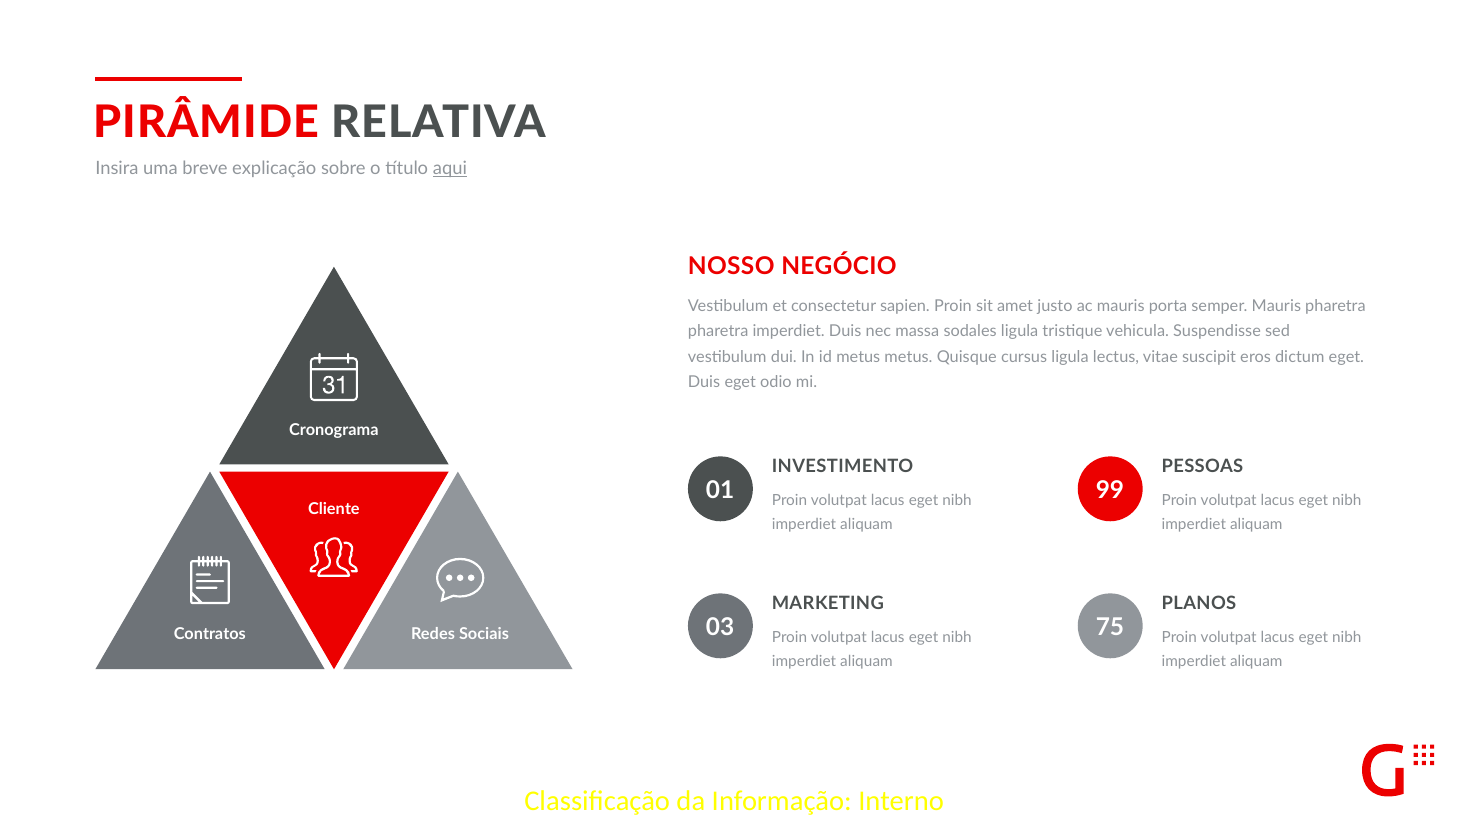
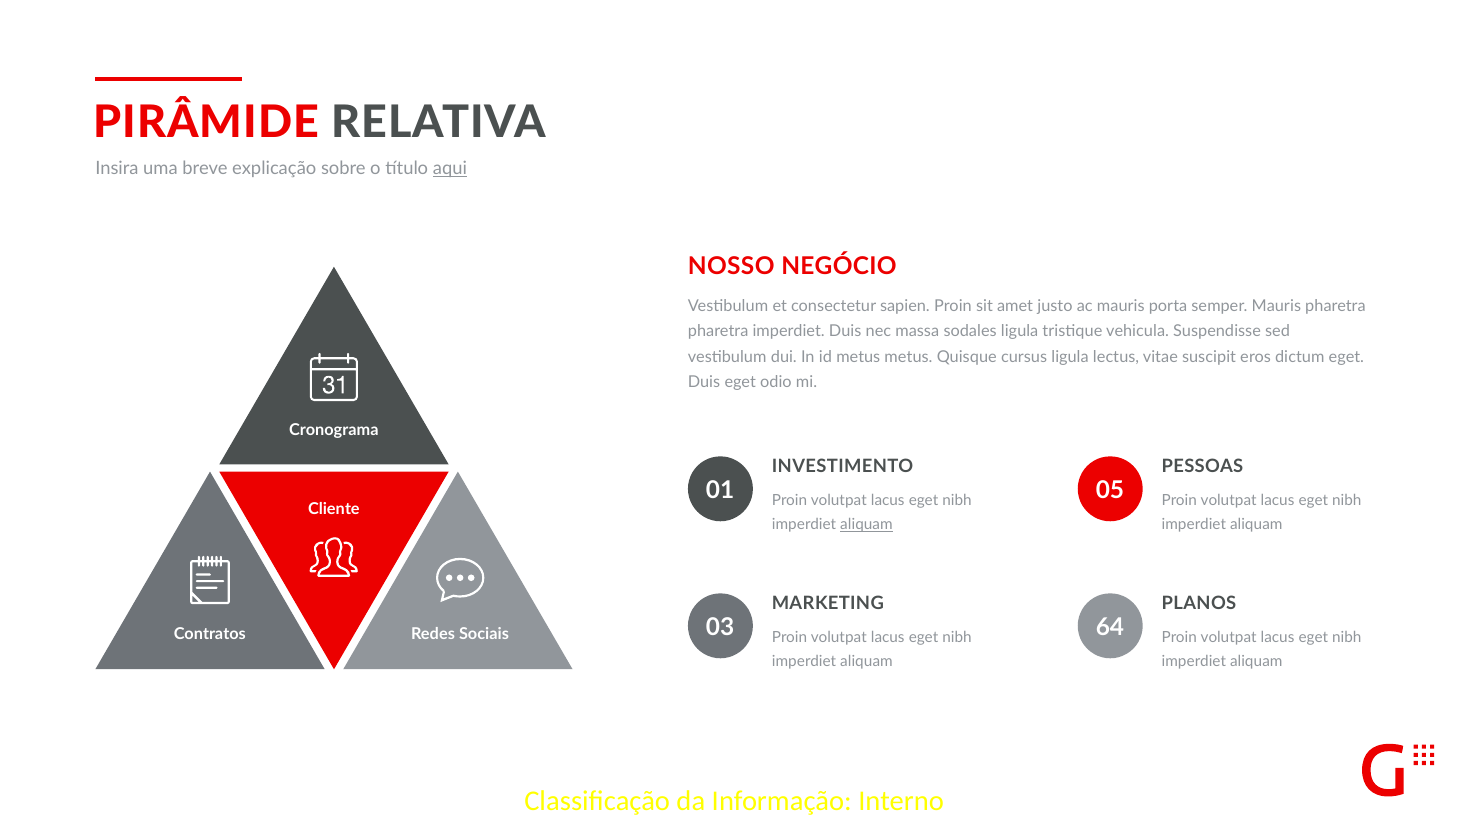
99: 99 -> 05
aliquam at (866, 525) underline: none -> present
75: 75 -> 64
